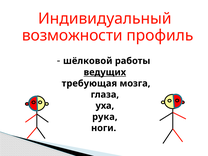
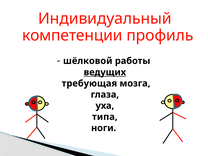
возможности: возможности -> компетенции
рука: рука -> типа
